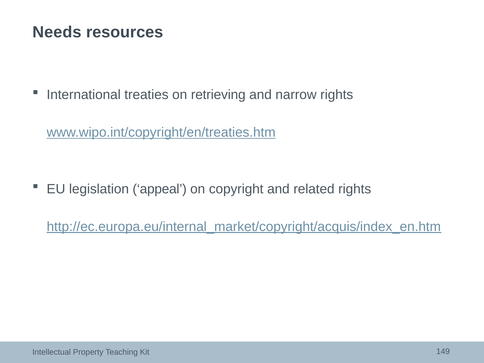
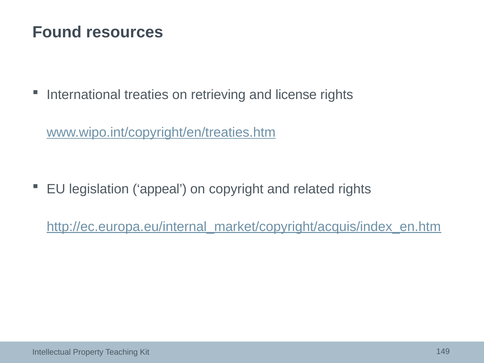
Needs: Needs -> Found
narrow: narrow -> license
